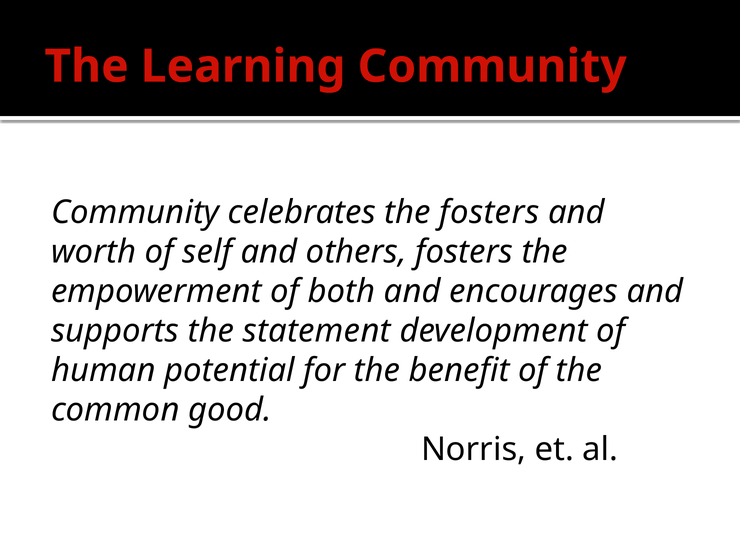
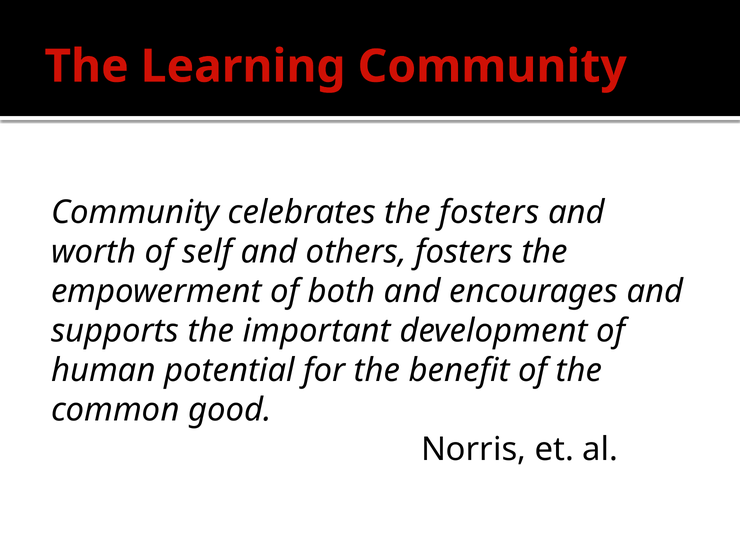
statement: statement -> important
